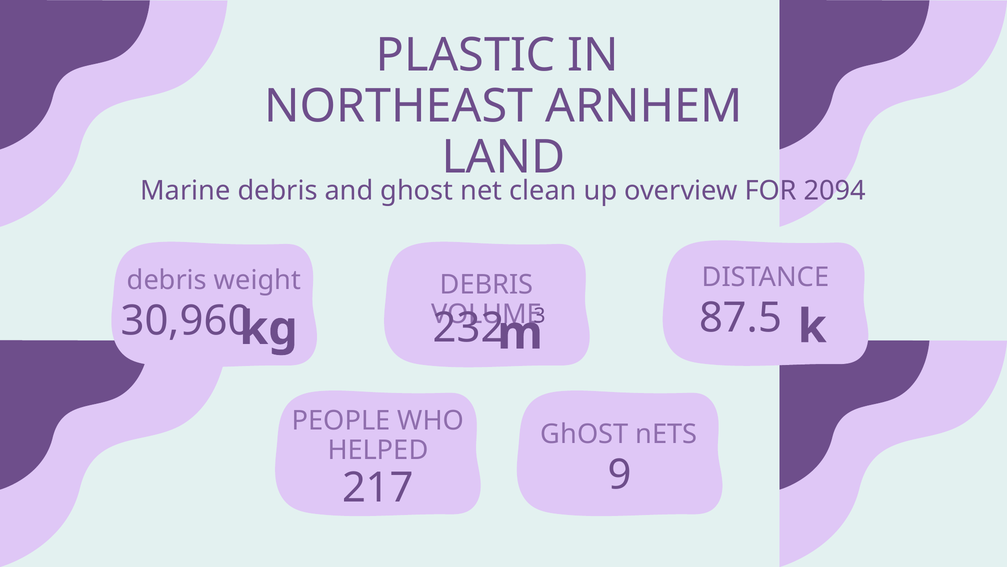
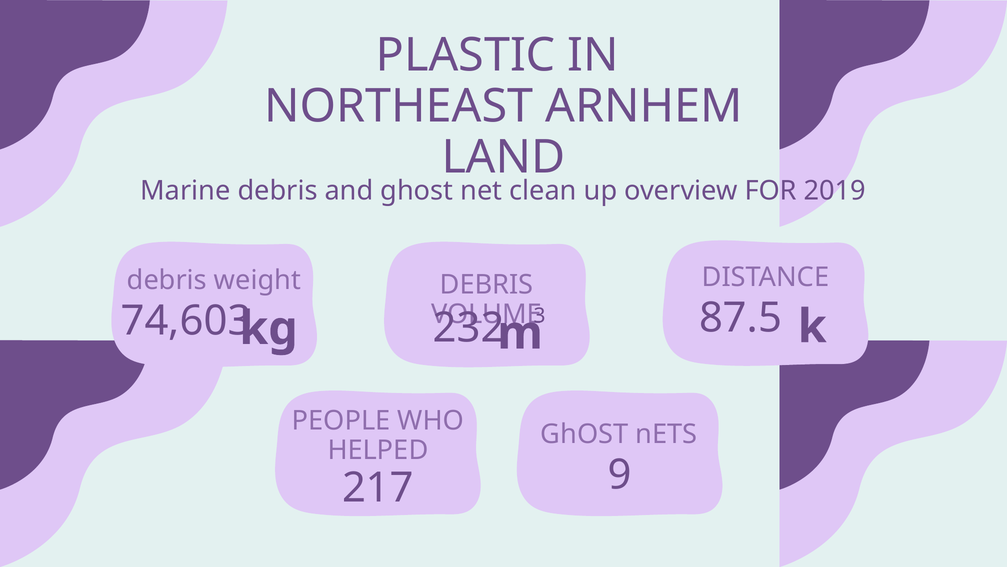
2094: 2094 -> 2019
30,960: 30,960 -> 74,603
